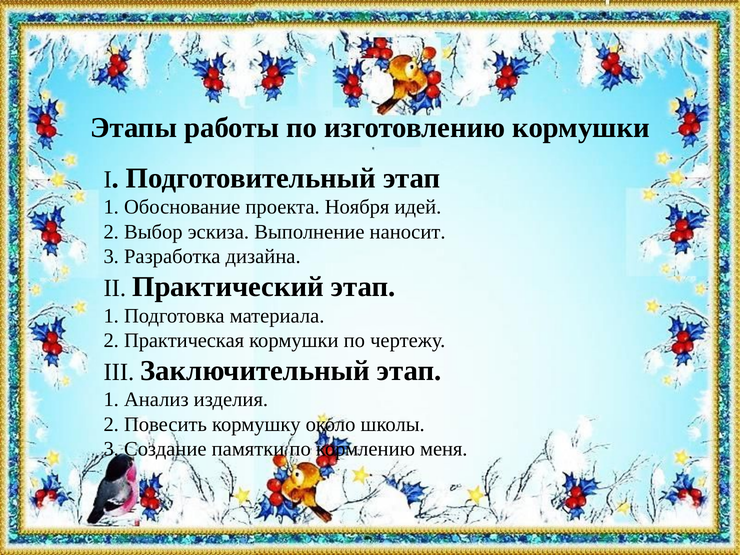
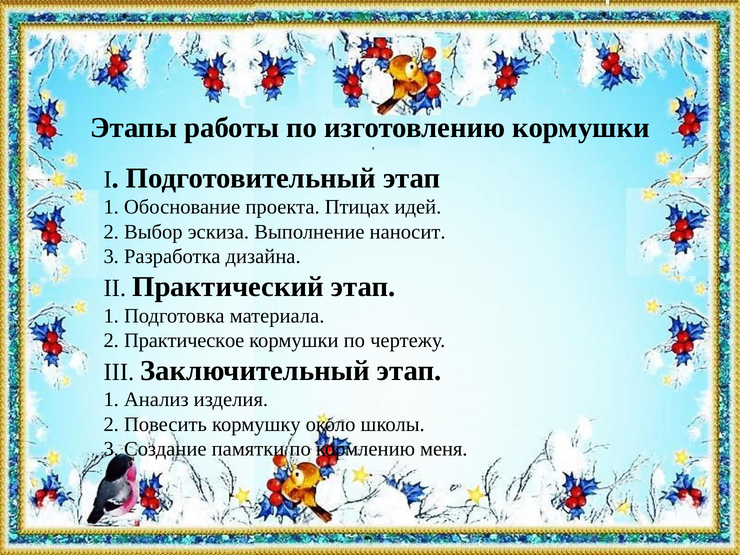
Ноября: Ноября -> Птицах
Практическая: Практическая -> Практическое
